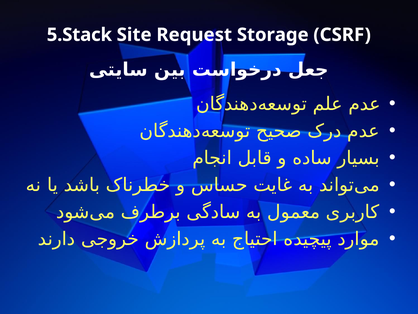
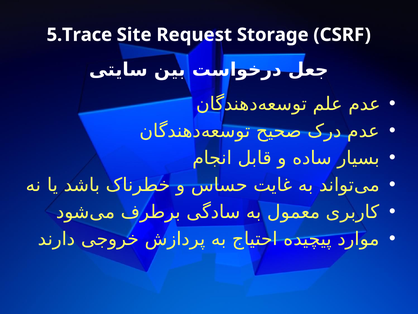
5.Stack: 5.Stack -> 5.Trace
